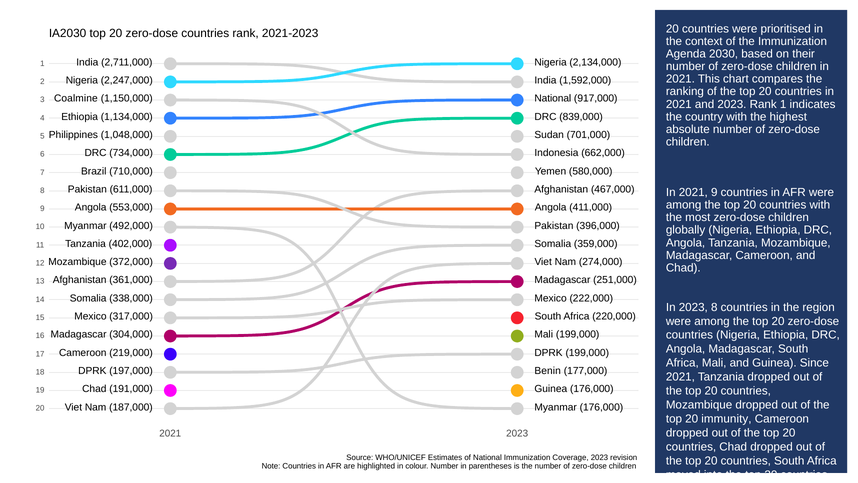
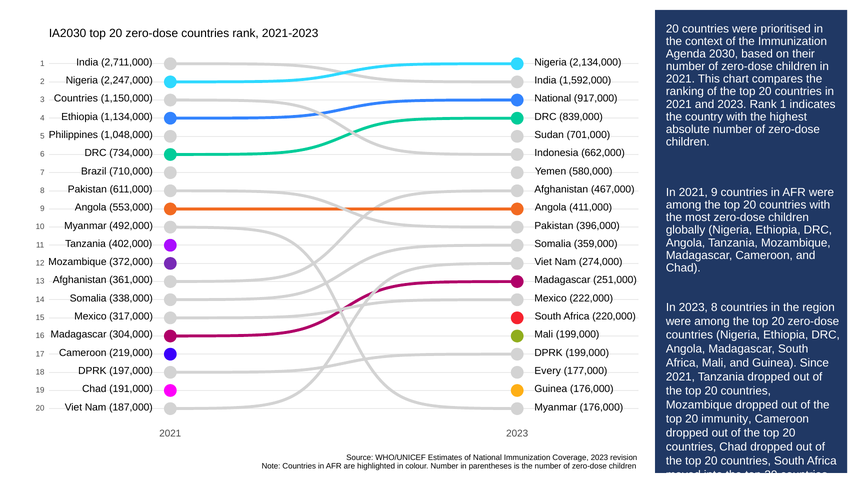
Coalmine at (76, 99): Coalmine -> Countries
Benin: Benin -> Every
